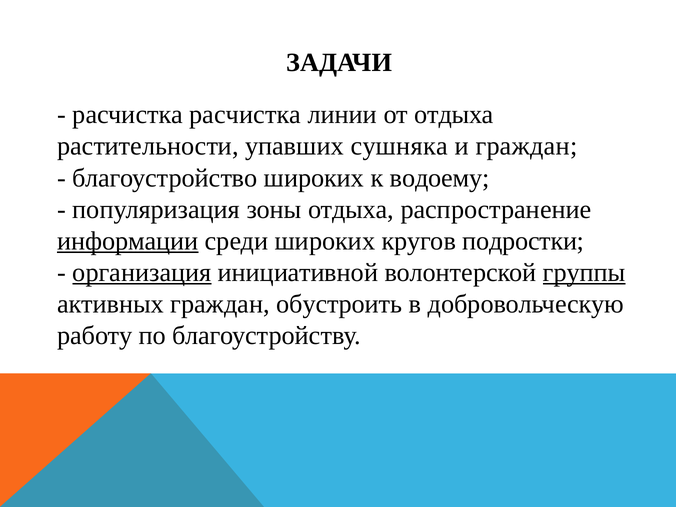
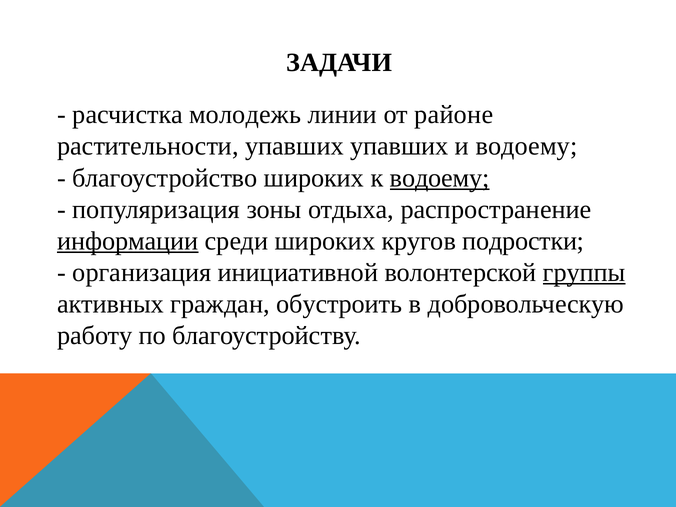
расчистка расчистка: расчистка -> молодежь
от отдыха: отдыха -> районе
упавших сушняка: сушняка -> упавших
и граждан: граждан -> водоему
водоему at (440, 178) underline: none -> present
организация underline: present -> none
